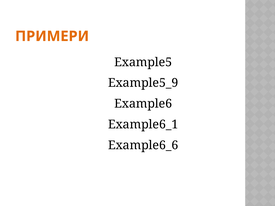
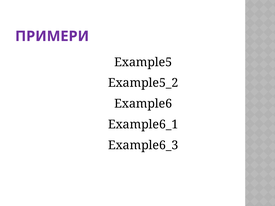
ПРИМЕРИ colour: orange -> purple
Example5_9: Example5_9 -> Example5_2
Example6_6: Example6_6 -> Example6_3
